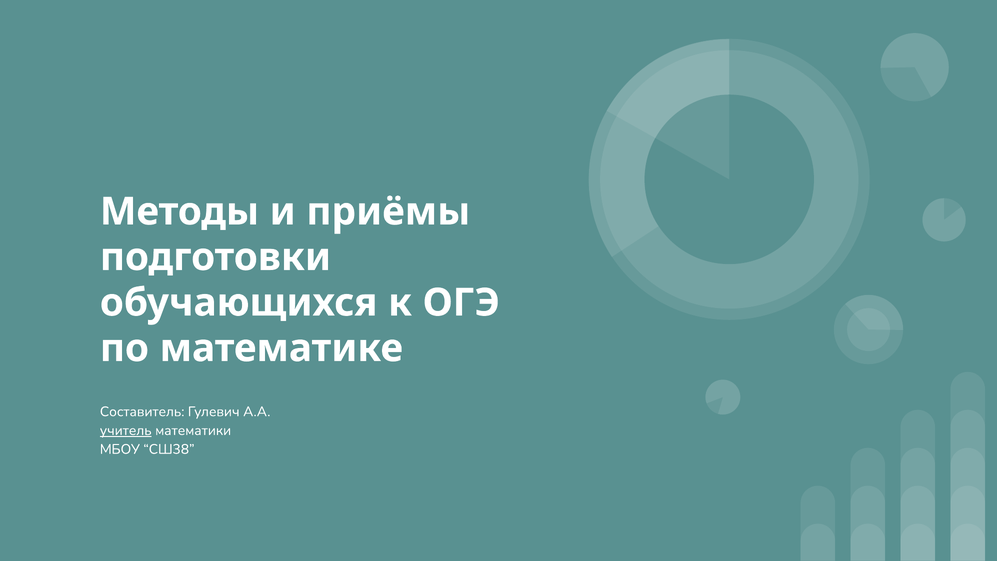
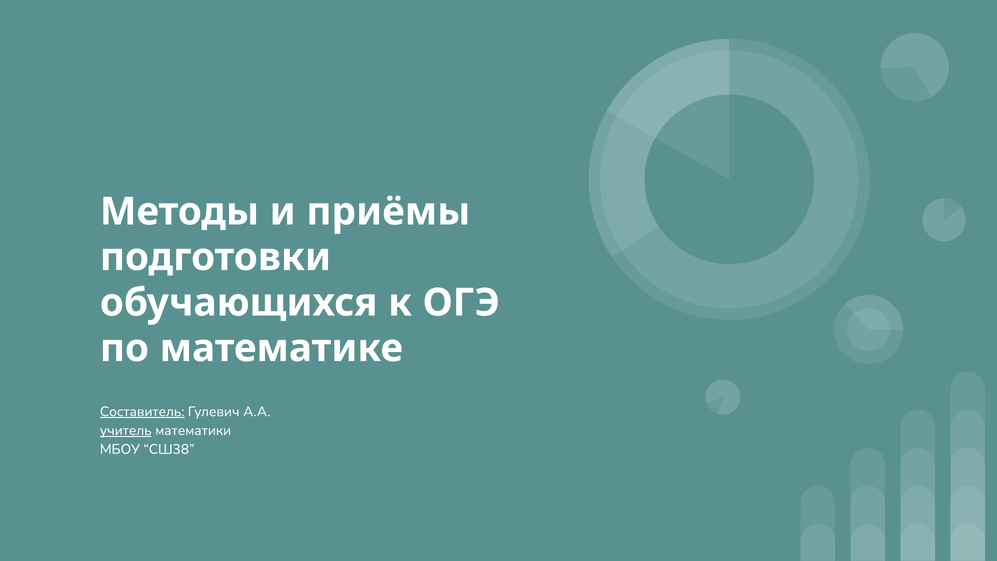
Составитель underline: none -> present
